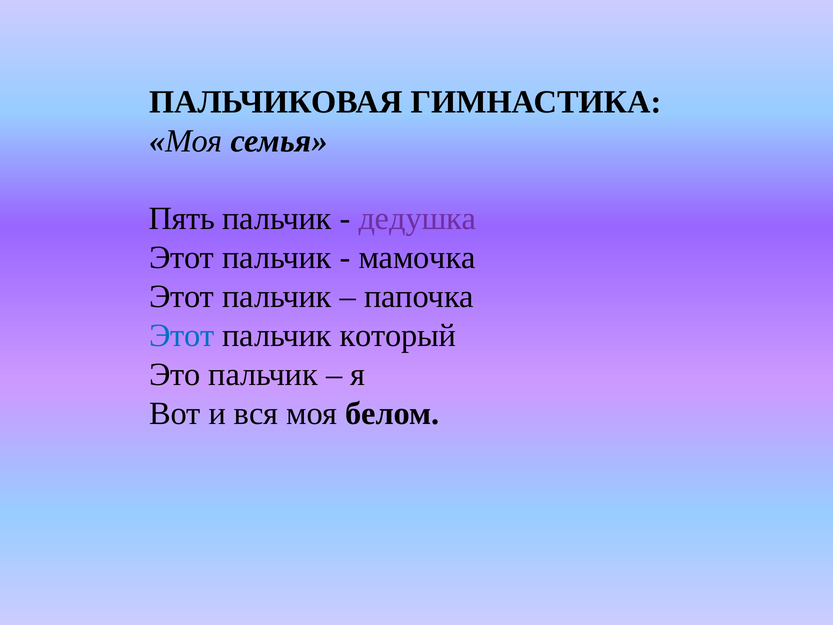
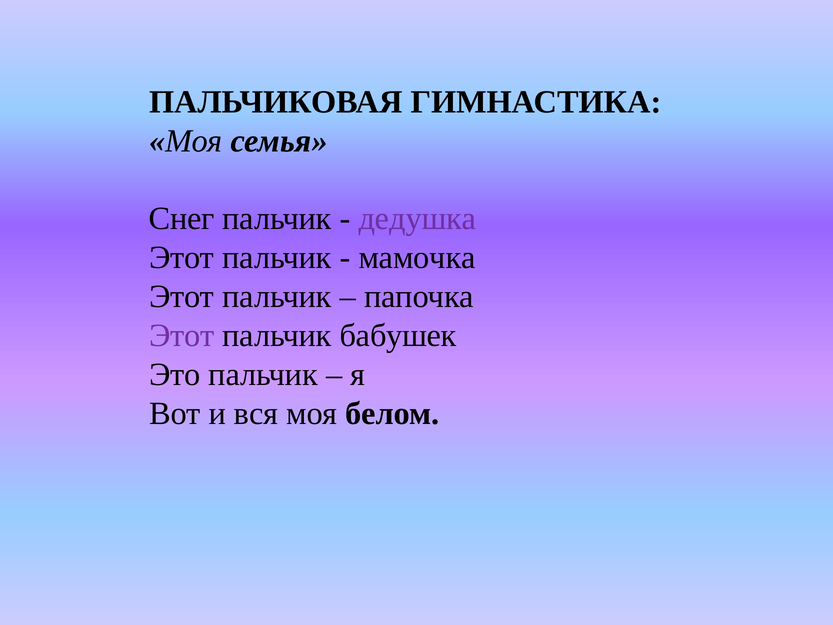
Пять: Пять -> Снег
Этот at (182, 335) colour: blue -> purple
который: который -> бабушек
